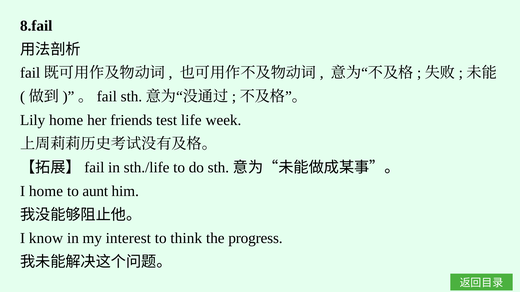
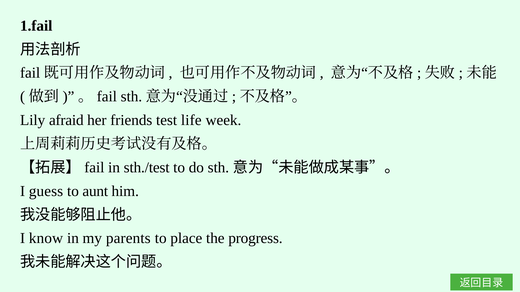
8.fail: 8.fail -> 1.fail
Lily home: home -> afraid
sth./life: sth./life -> sth./test
I home: home -> guess
interest: interest -> parents
think: think -> place
